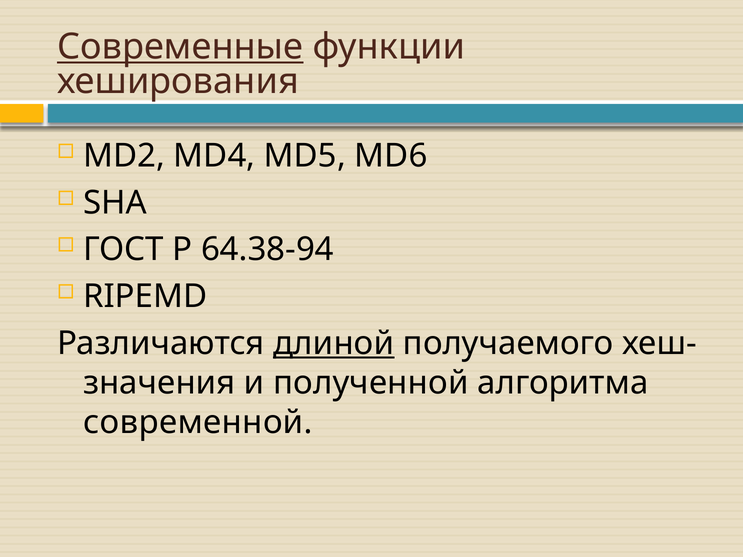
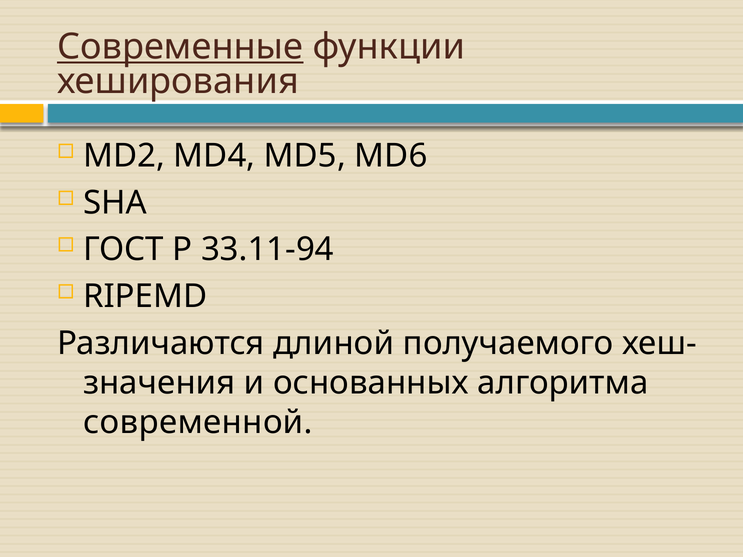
64.38-94: 64.38-94 -> 33.11-94
длиной underline: present -> none
полученной: полученной -> основанных
